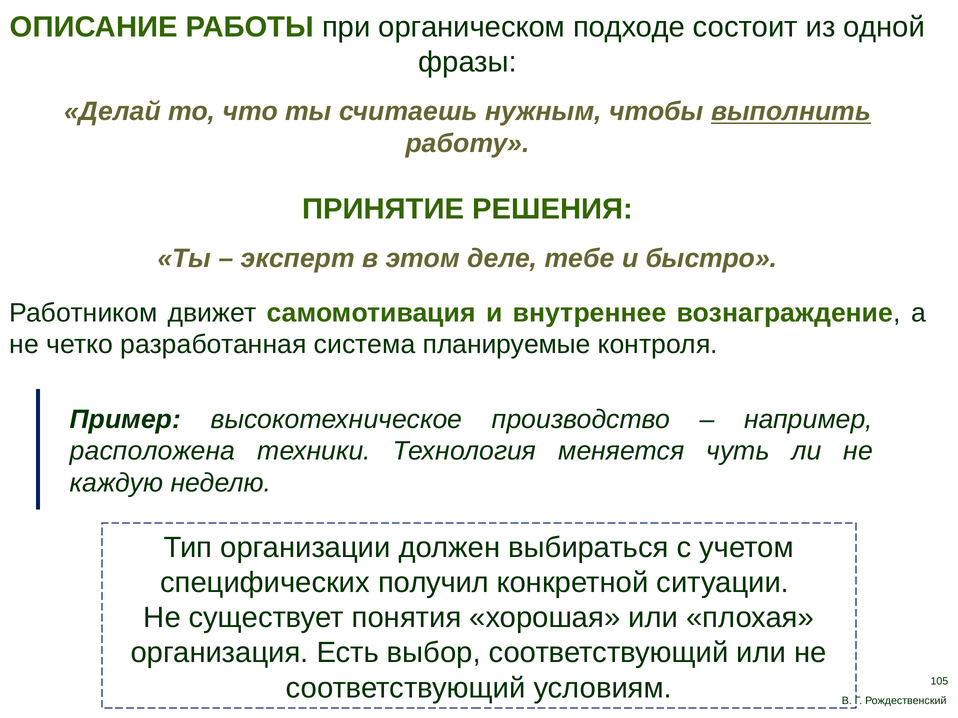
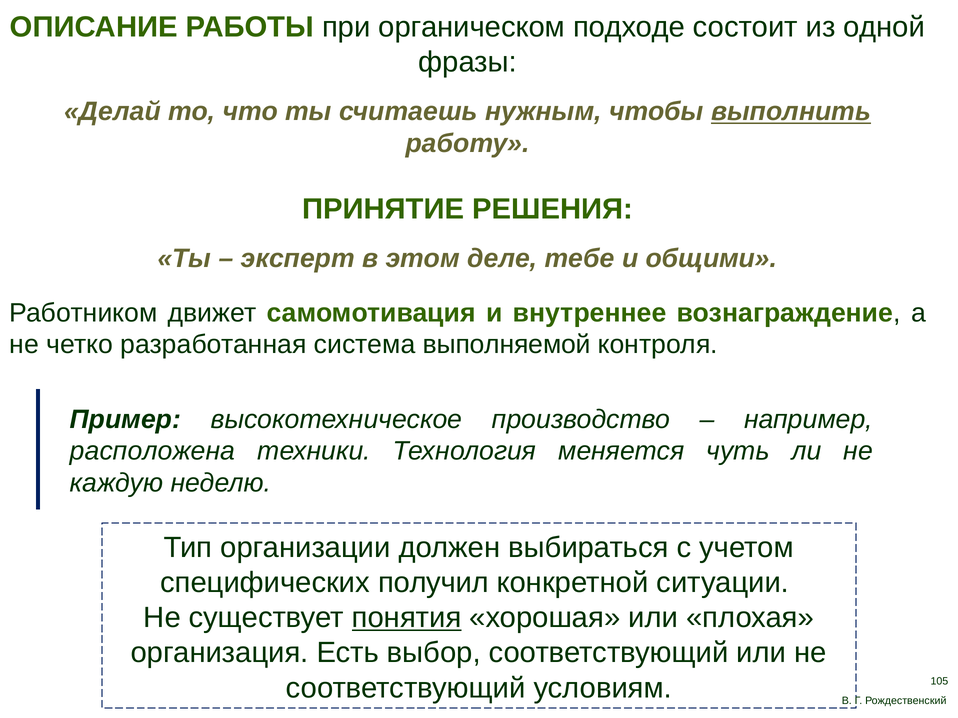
быстро: быстро -> общими
планируемые: планируемые -> выполняемой
понятия underline: none -> present
